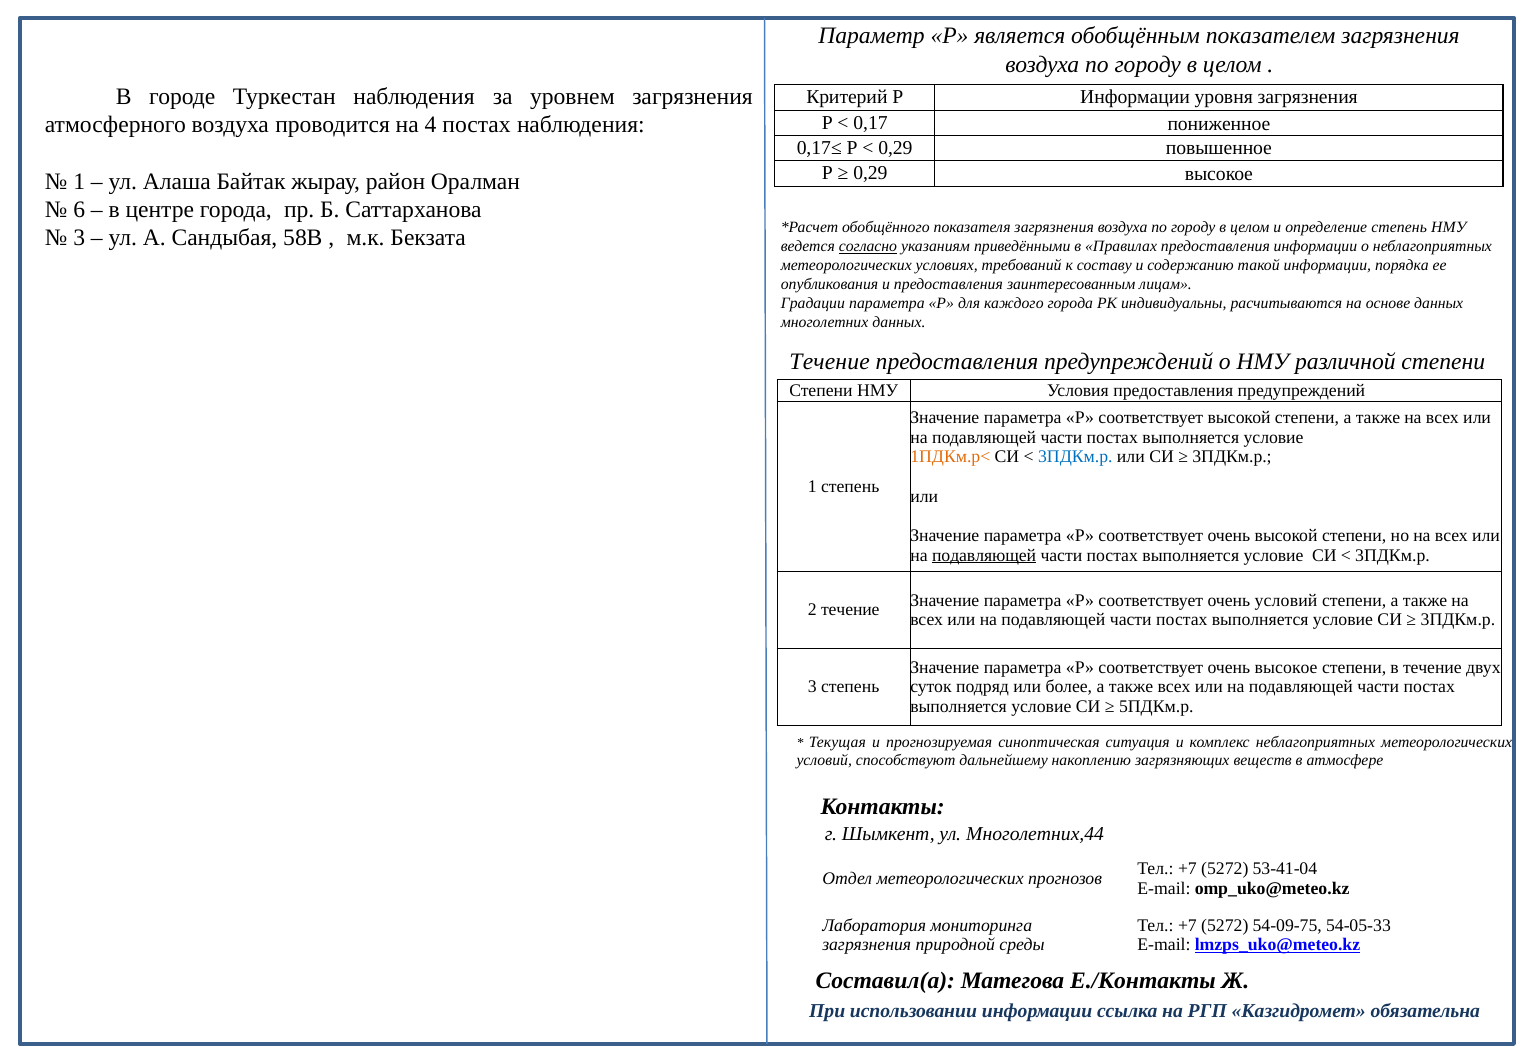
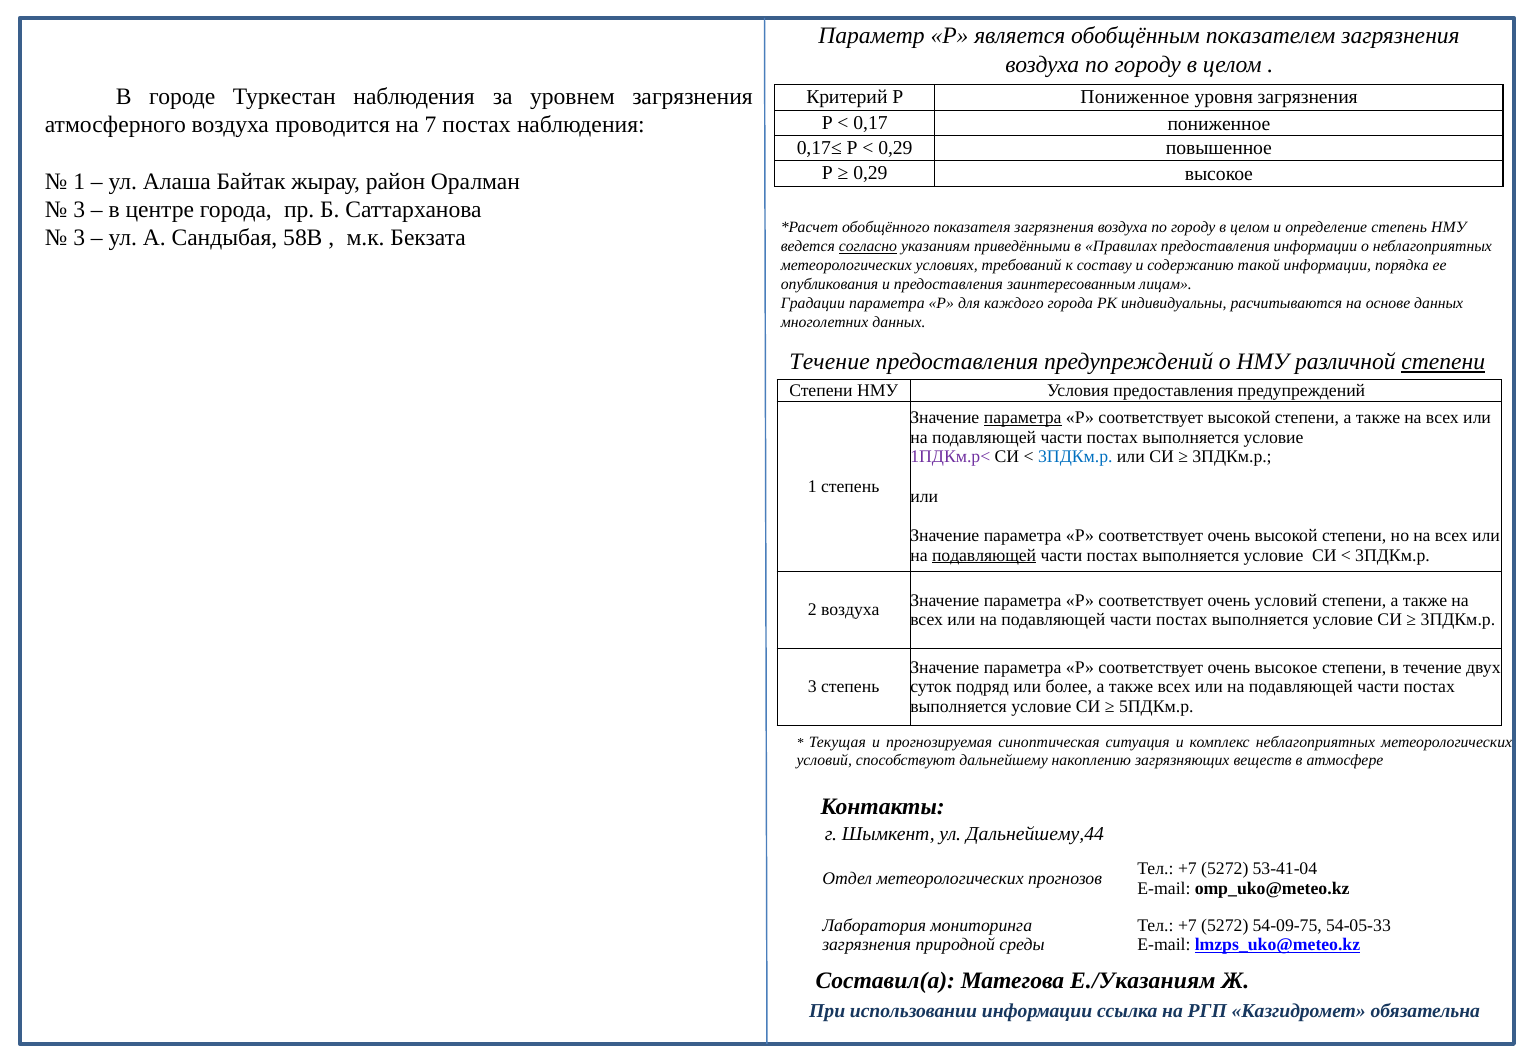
Р Информации: Информации -> Пониженное
4: 4 -> 7
6 at (79, 210): 6 -> 3
степени at (1443, 362) underline: none -> present
параметра at (1023, 418) underline: none -> present
1ПДКм.р< colour: orange -> purple
2 течение: течение -> воздуха
Многолетних,44: Многолетних,44 -> Дальнейшему,44
Е./Контакты: Е./Контакты -> Е./Указаниям
